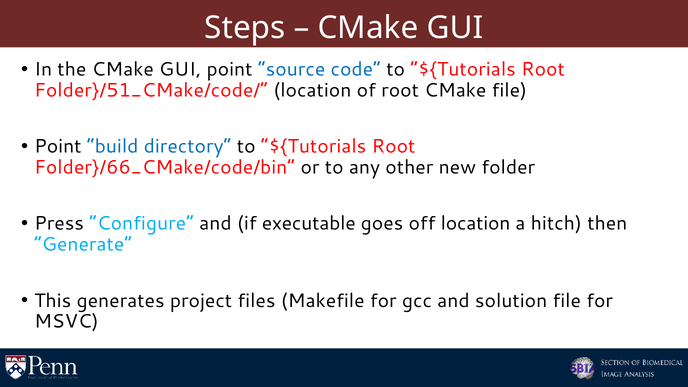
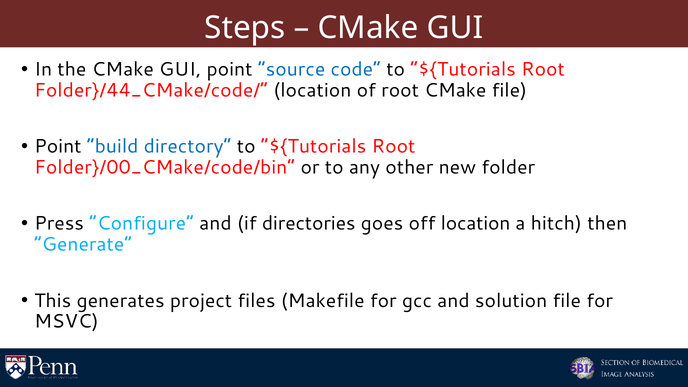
Folder}/51_CMake/code/: Folder}/51_CMake/code/ -> Folder}/44_CMake/code/
Folder}/66_CMake/code/bin: Folder}/66_CMake/code/bin -> Folder}/00_CMake/code/bin
executable: executable -> directories
